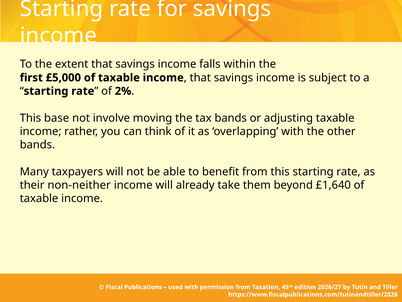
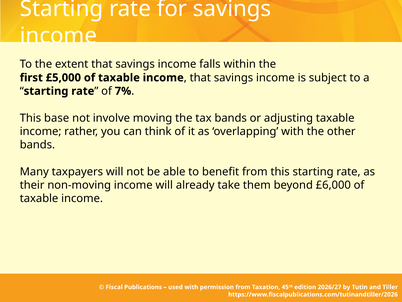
2%: 2% -> 7%
non-neither: non-neither -> non-moving
£1,640: £1,640 -> £6,000
